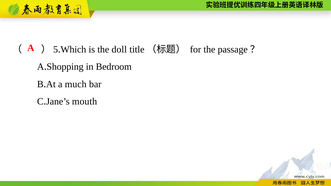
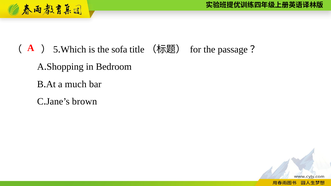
doll: doll -> sofa
mouth: mouth -> brown
